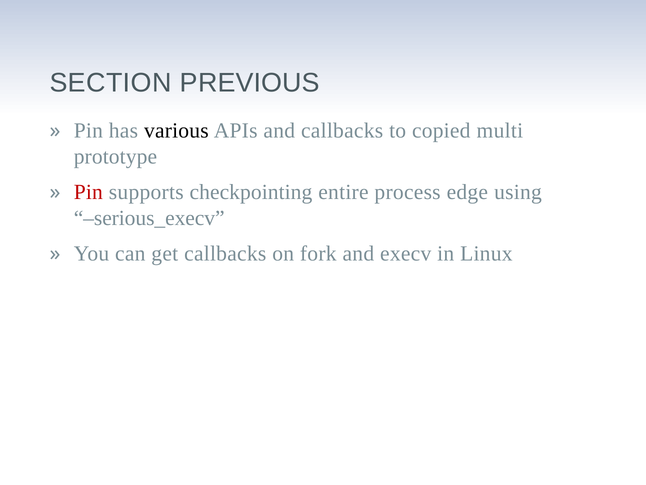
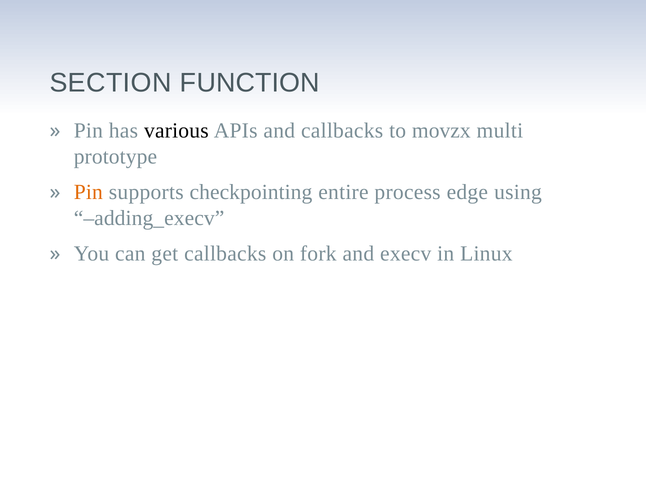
PREVIOUS: PREVIOUS -> FUNCTION
copied: copied -> movzx
Pin at (88, 192) colour: red -> orange
serious_execv: serious_execv -> adding_execv
